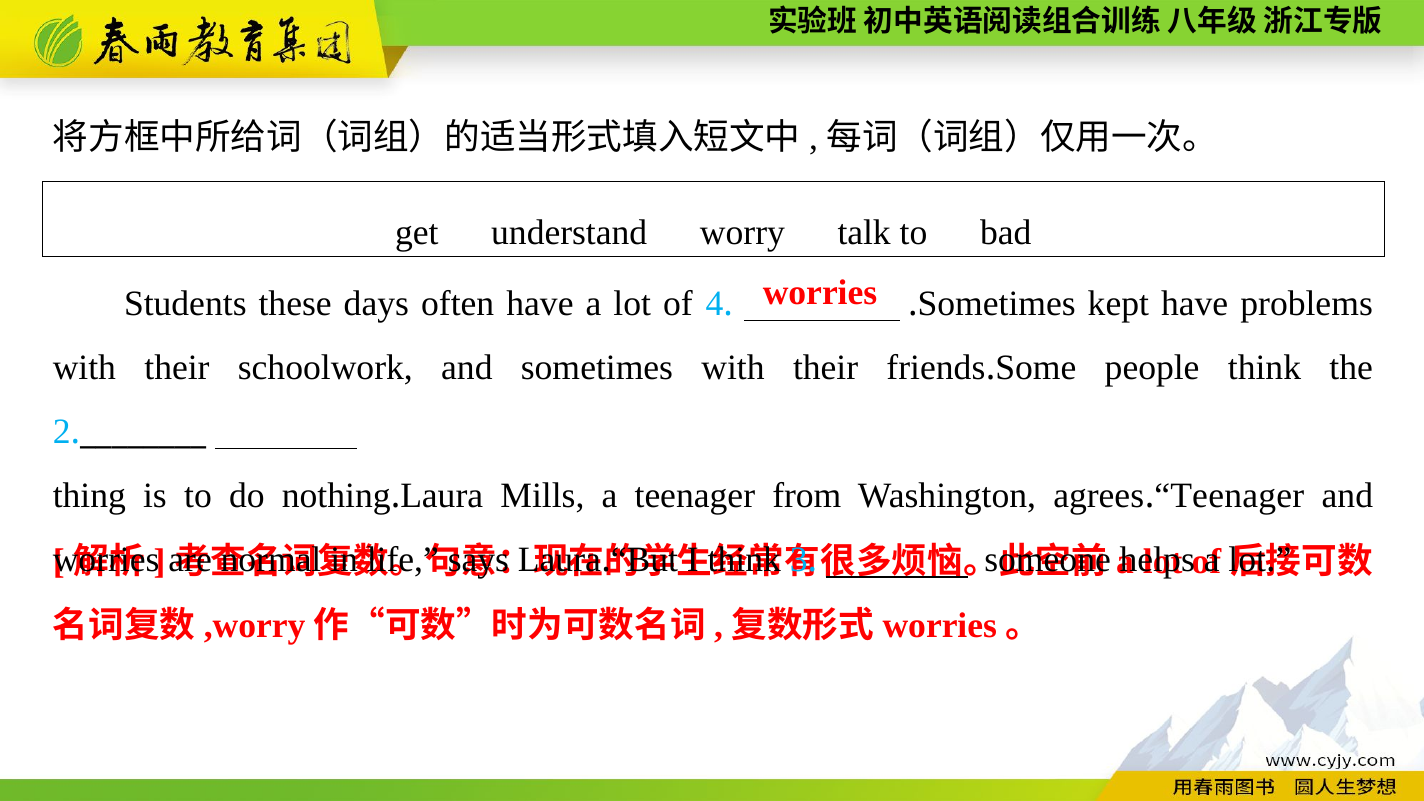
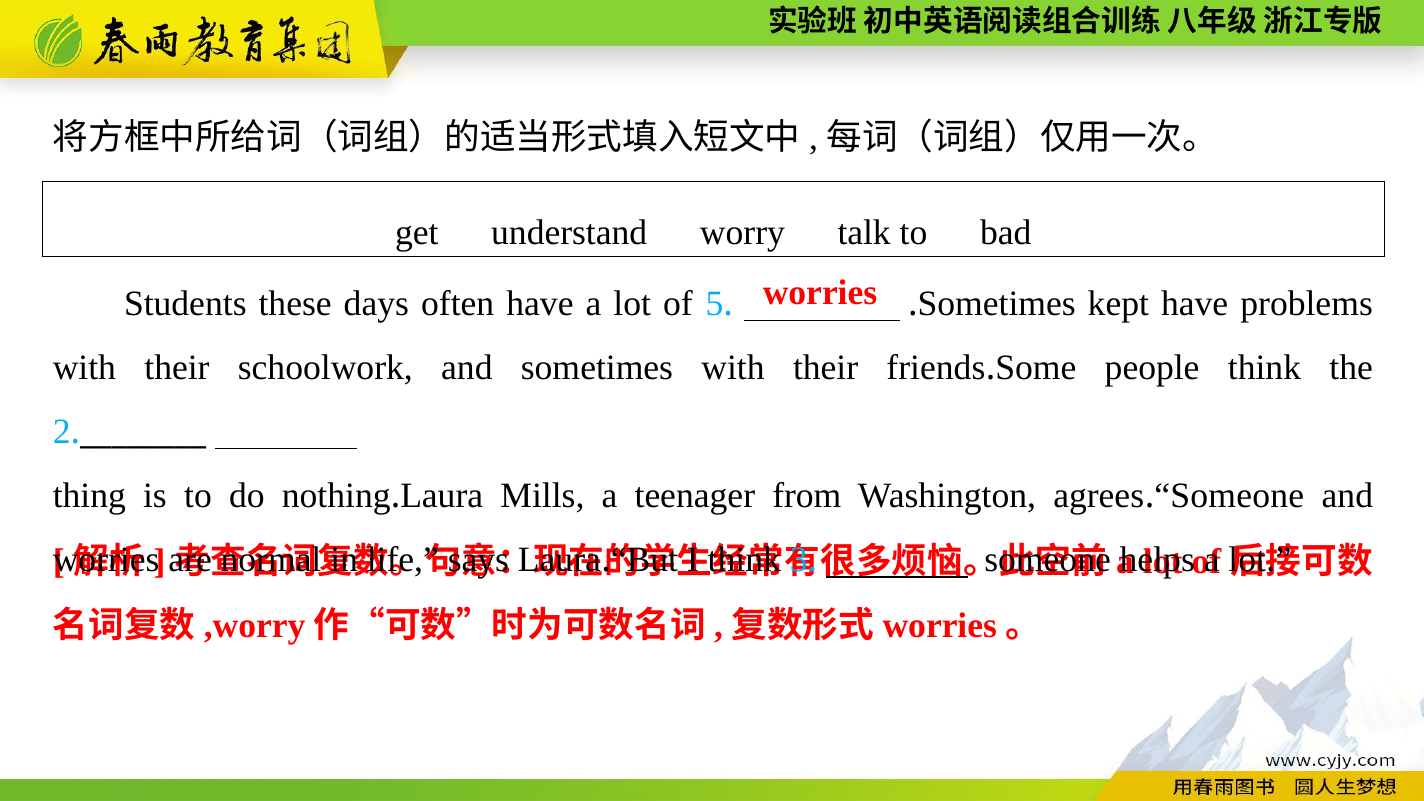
4: 4 -> 5
Teenager at (1229, 496): Teenager -> Someone
